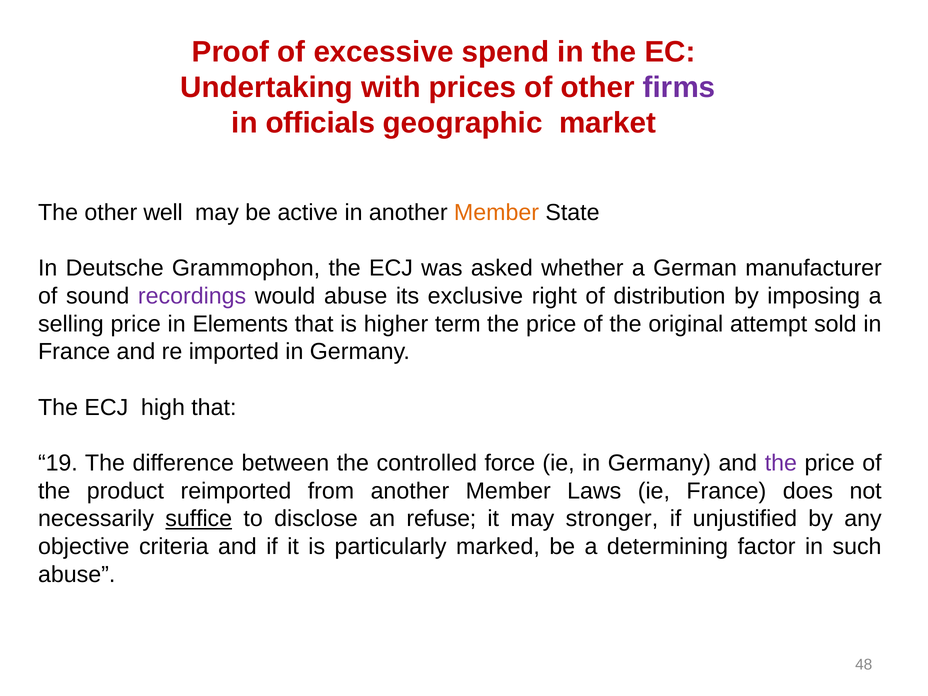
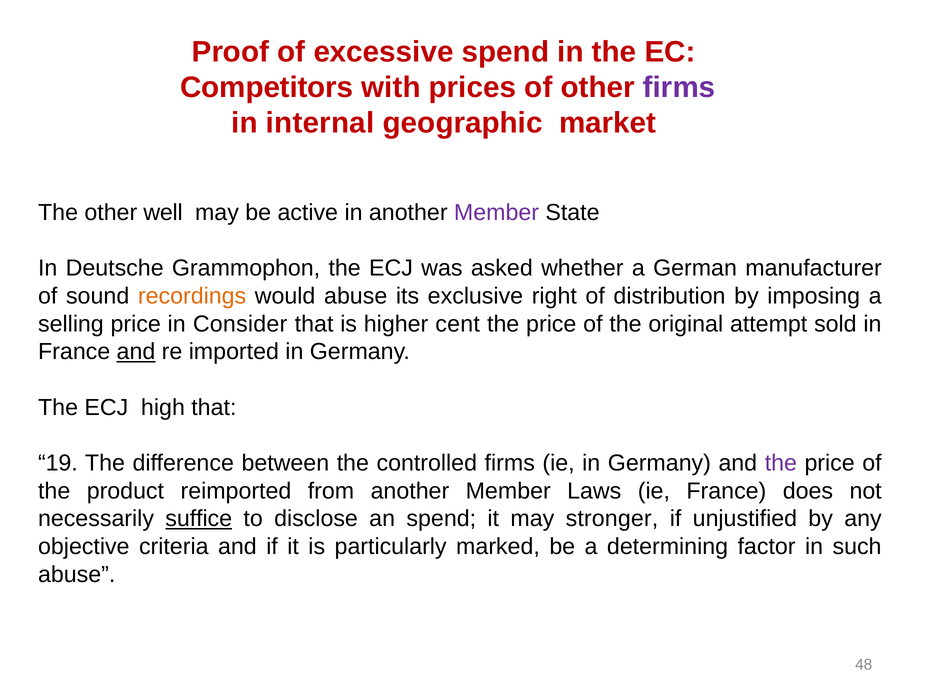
Undertaking: Undertaking -> Competitors
officials: officials -> internal
Member at (497, 213) colour: orange -> purple
recordings colour: purple -> orange
Elements: Elements -> Consider
term: term -> cent
and at (136, 352) underline: none -> present
controlled force: force -> firms
an refuse: refuse -> spend
